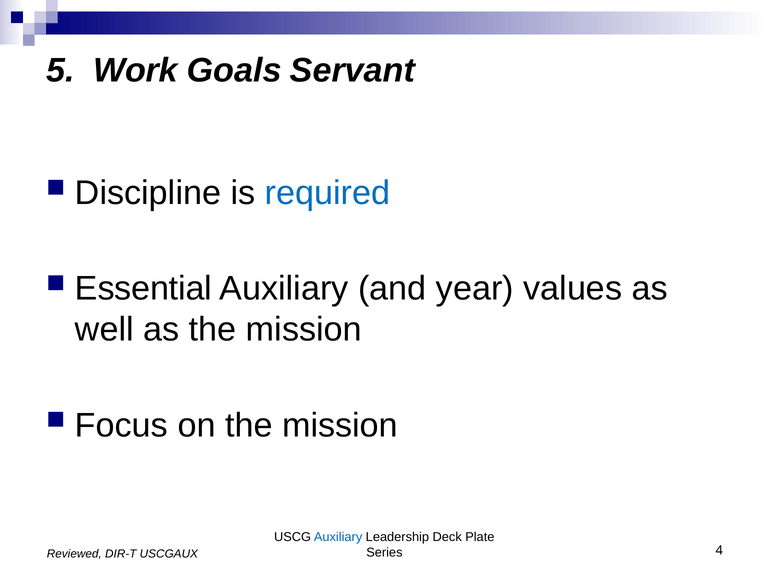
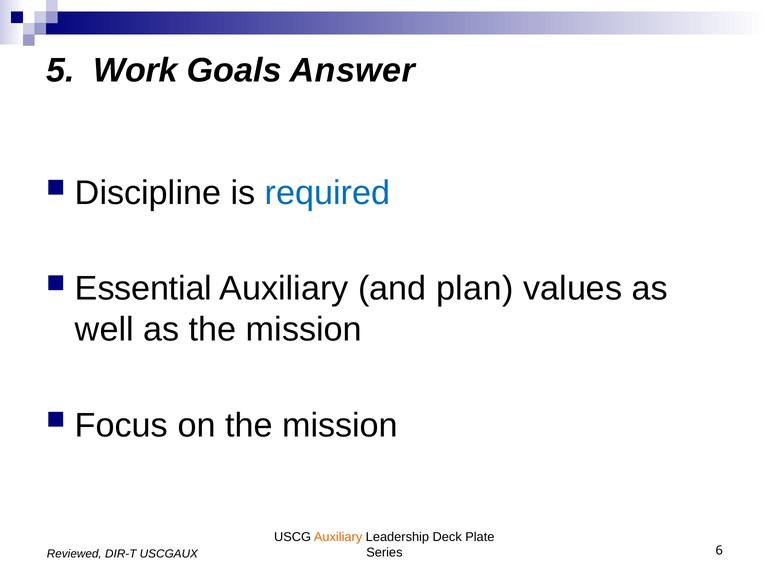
Servant: Servant -> Answer
year: year -> plan
Auxiliary at (338, 538) colour: blue -> orange
4: 4 -> 6
